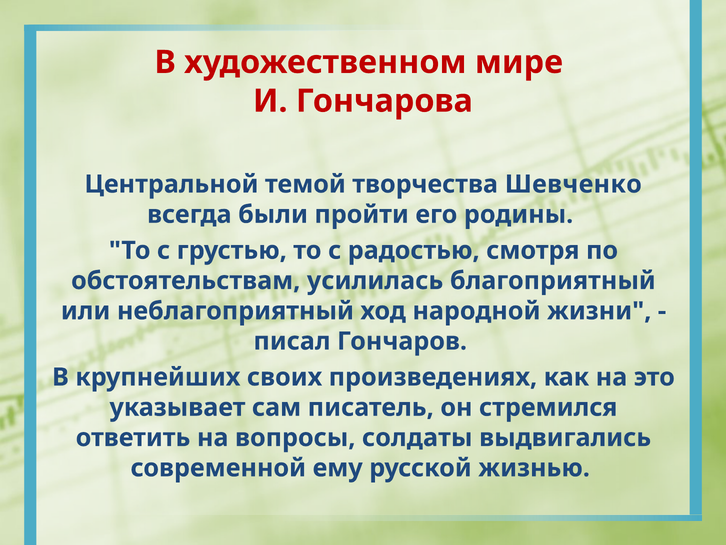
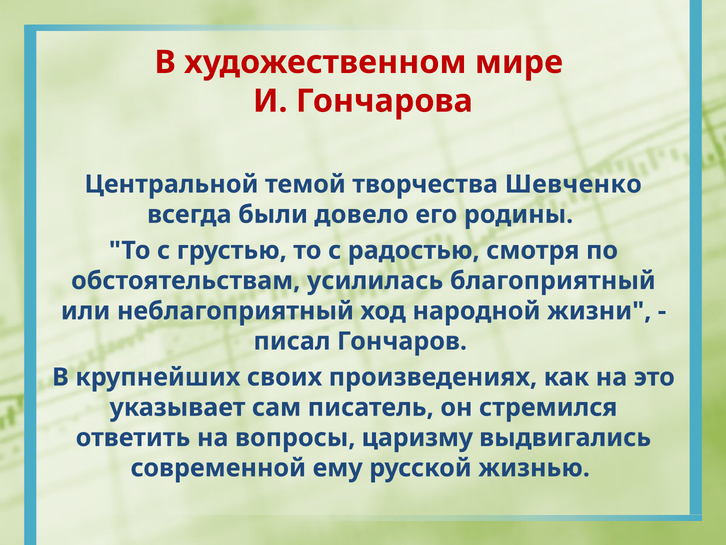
пройти: пройти -> довело
солдаты: солдаты -> царизму
